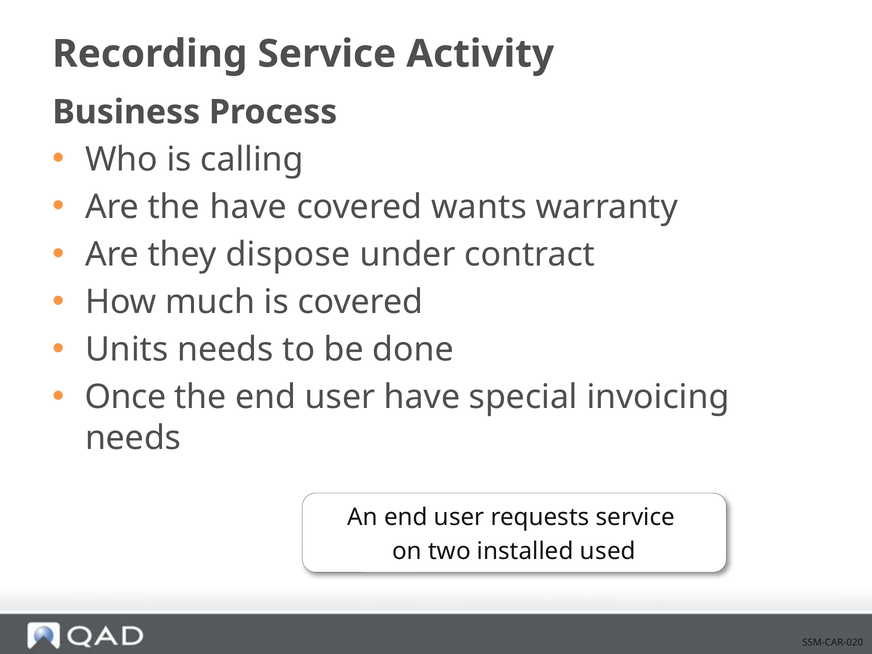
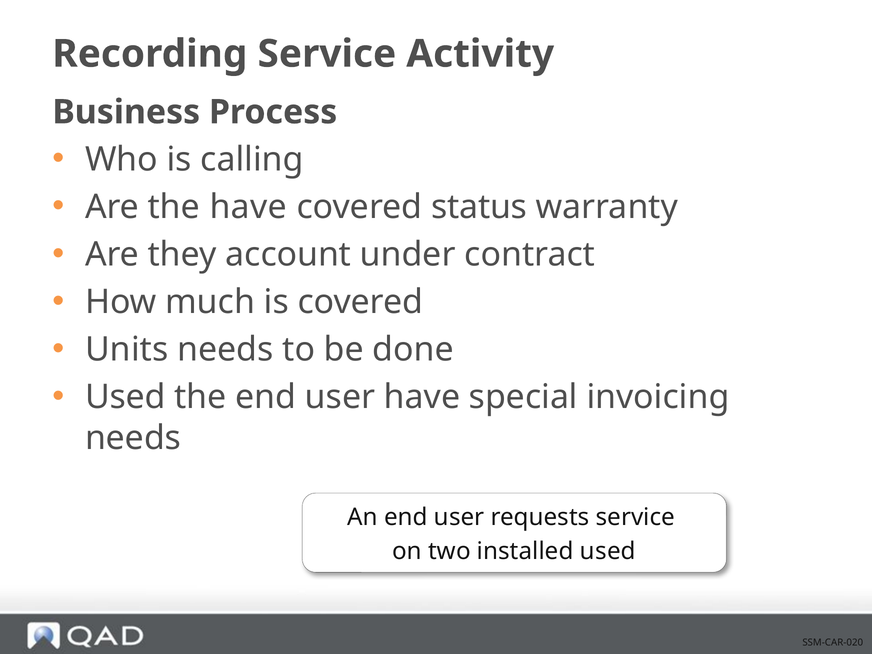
wants: wants -> status
dispose: dispose -> account
Once at (125, 397): Once -> Used
